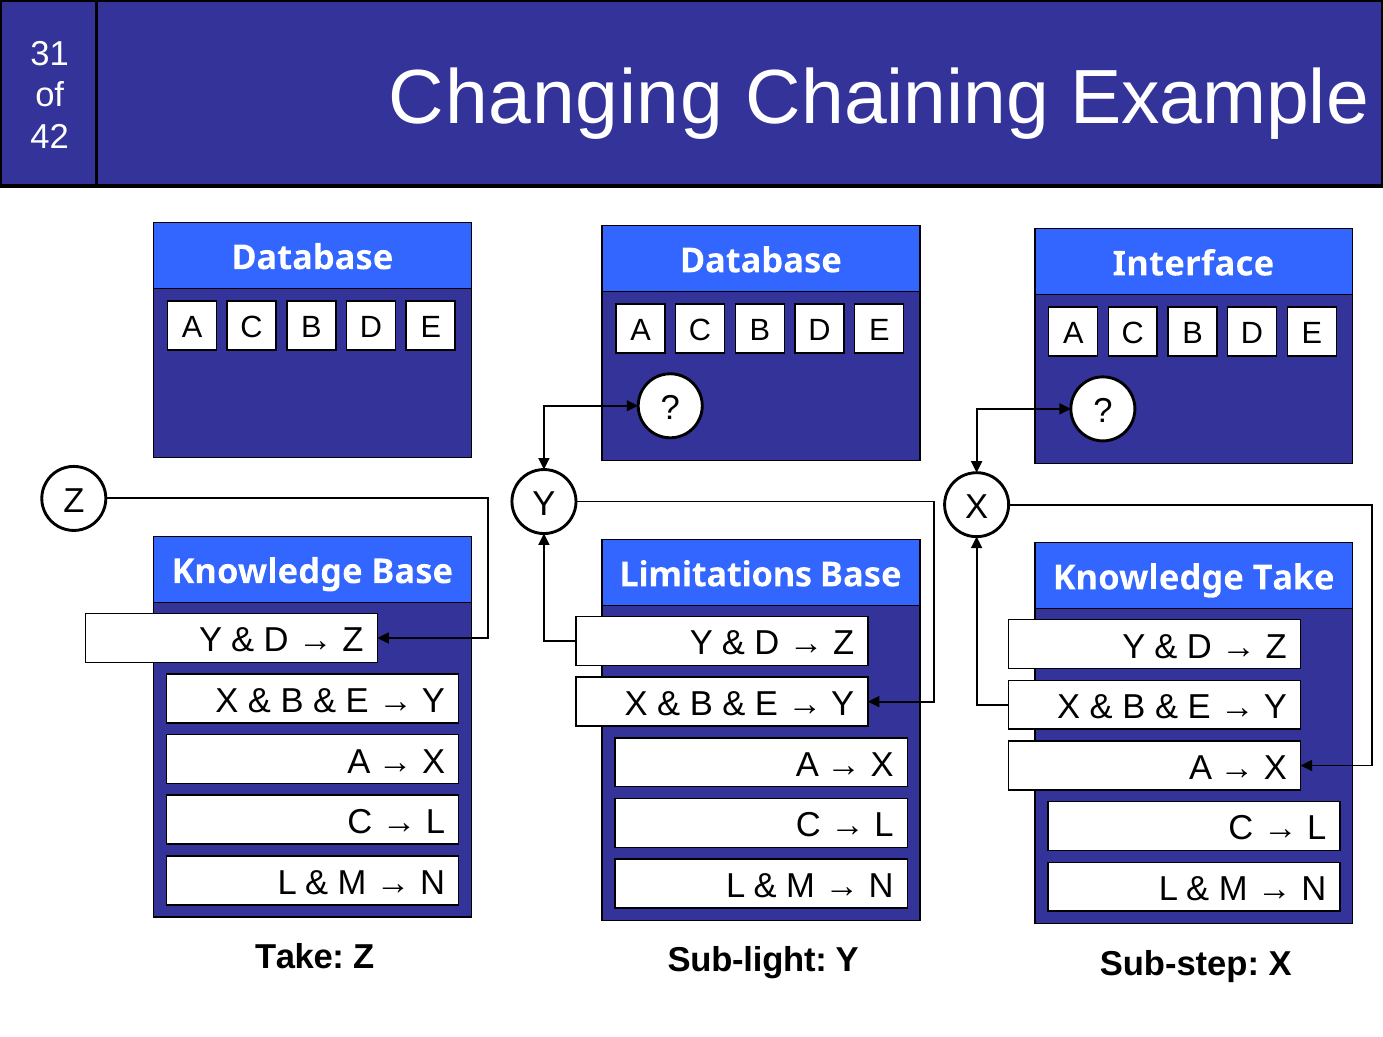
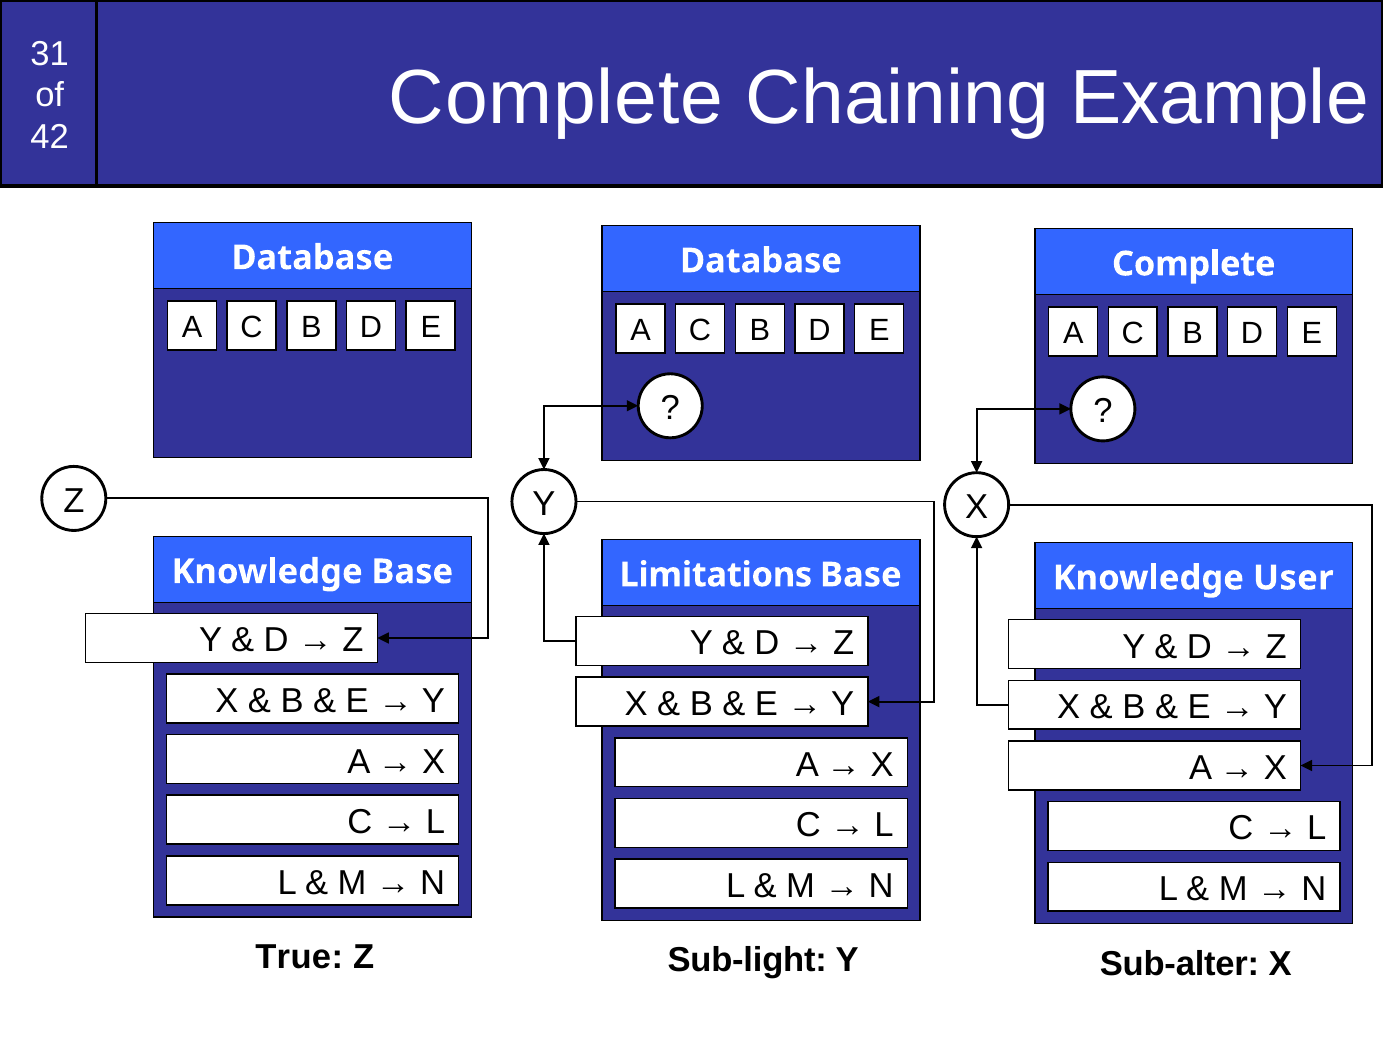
Changing at (556, 99): Changing -> Complete
Interface at (1193, 264): Interface -> Complete
Knowledge Take: Take -> User
Take at (300, 958): Take -> True
Sub-step: Sub-step -> Sub-alter
